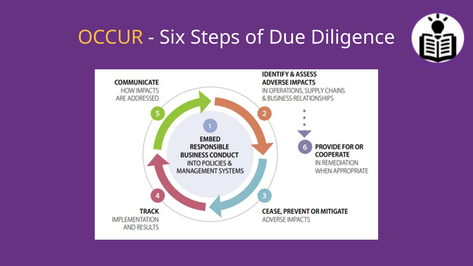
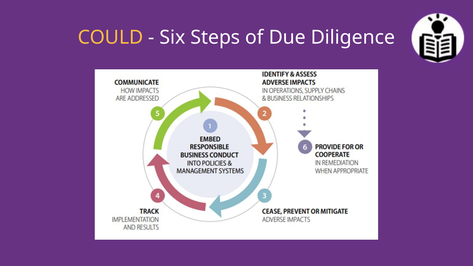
OCCUR: OCCUR -> COULD
